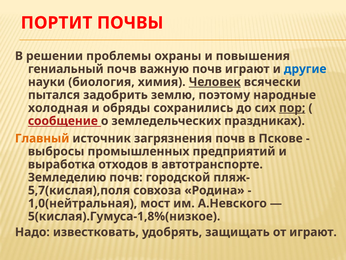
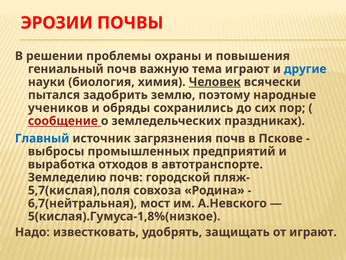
ПОРТИТ: ПОРТИТ -> ЭРОЗИИ
важную почв: почв -> тема
холодная: холодная -> учеников
пор underline: present -> none
Главный colour: orange -> blue
1,0(нейтральная: 1,0(нейтральная -> 6,7(нейтральная
